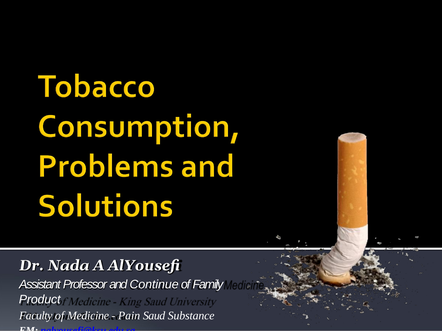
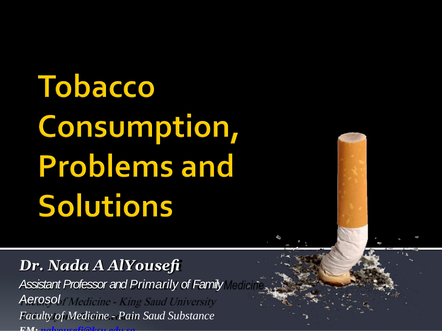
Continue: Continue -> Primarily
Product: Product -> Aerosol
